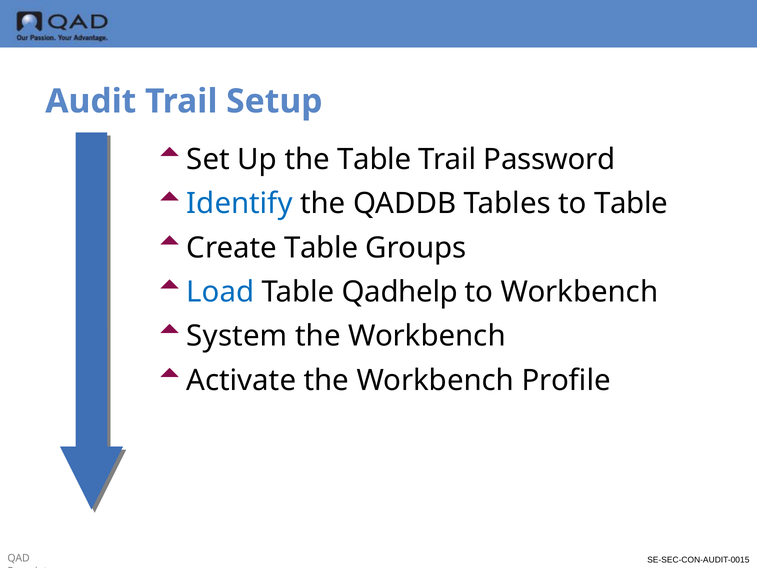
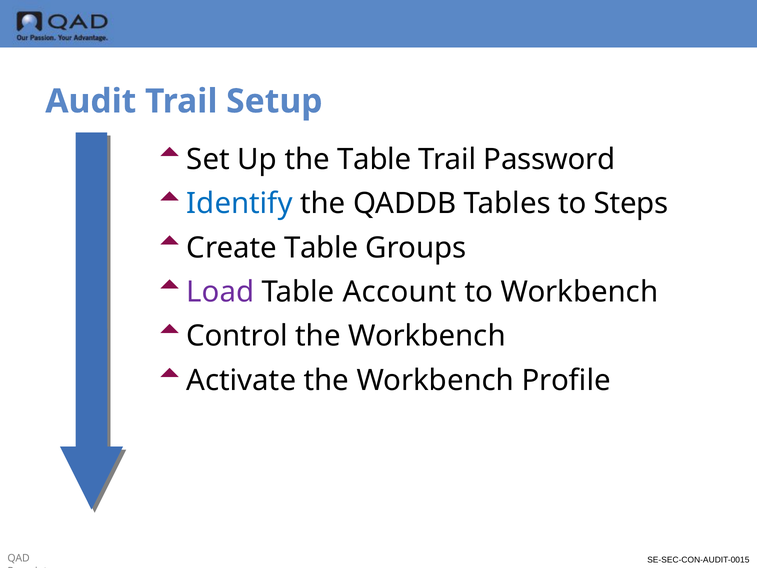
to Table: Table -> Steps
Load colour: blue -> purple
Qadhelp: Qadhelp -> Account
System: System -> Control
